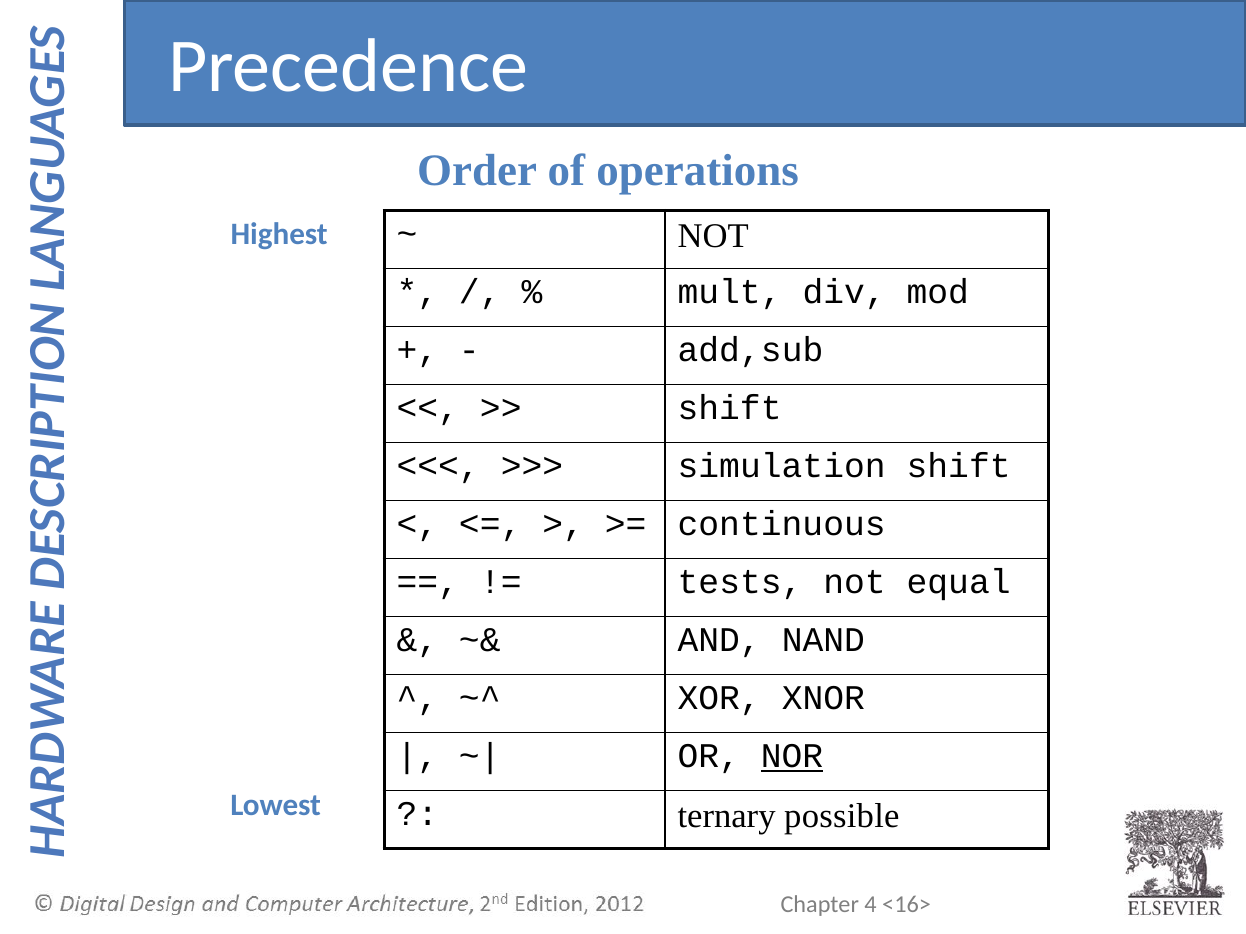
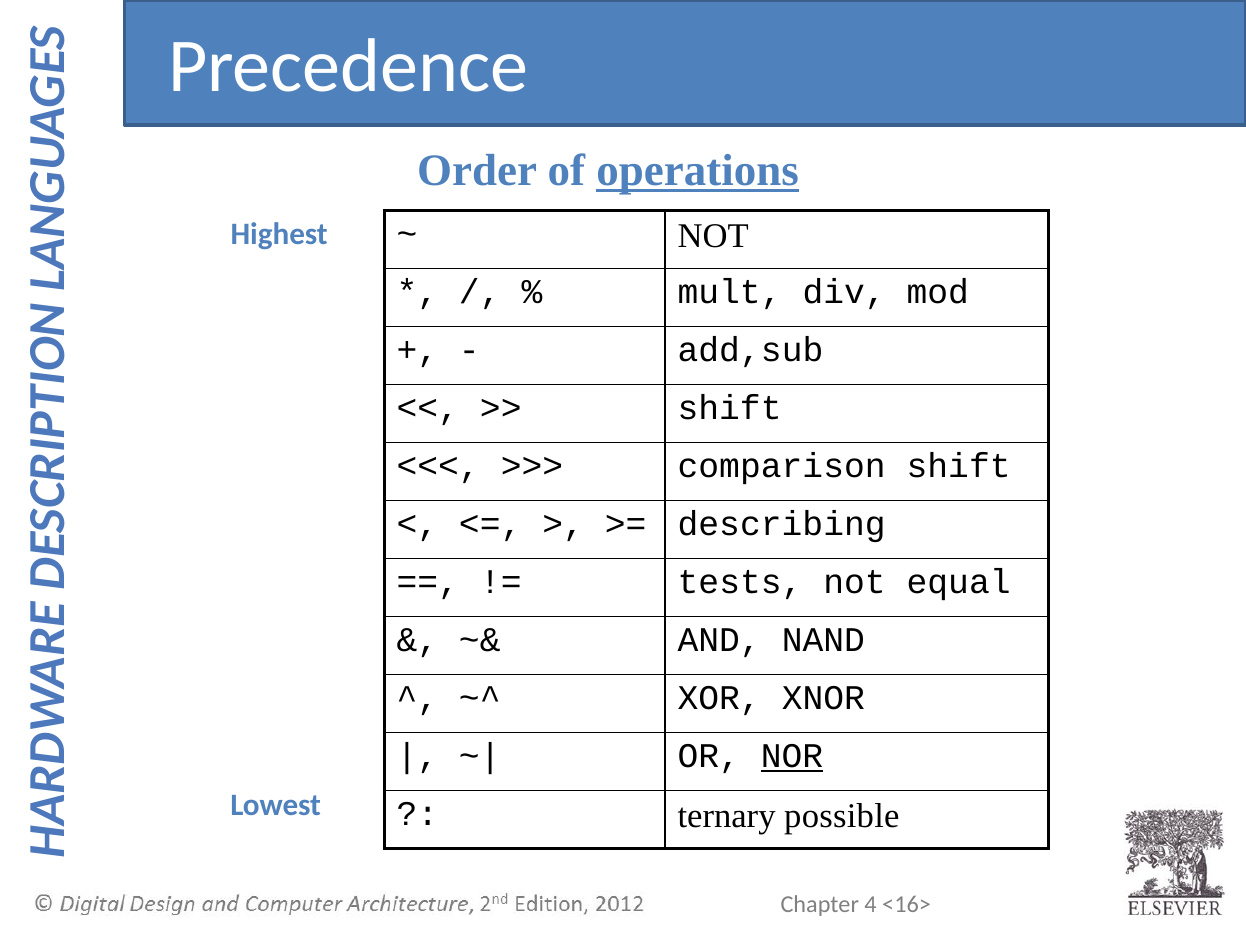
operations underline: none -> present
simulation: simulation -> comparison
continuous: continuous -> describing
